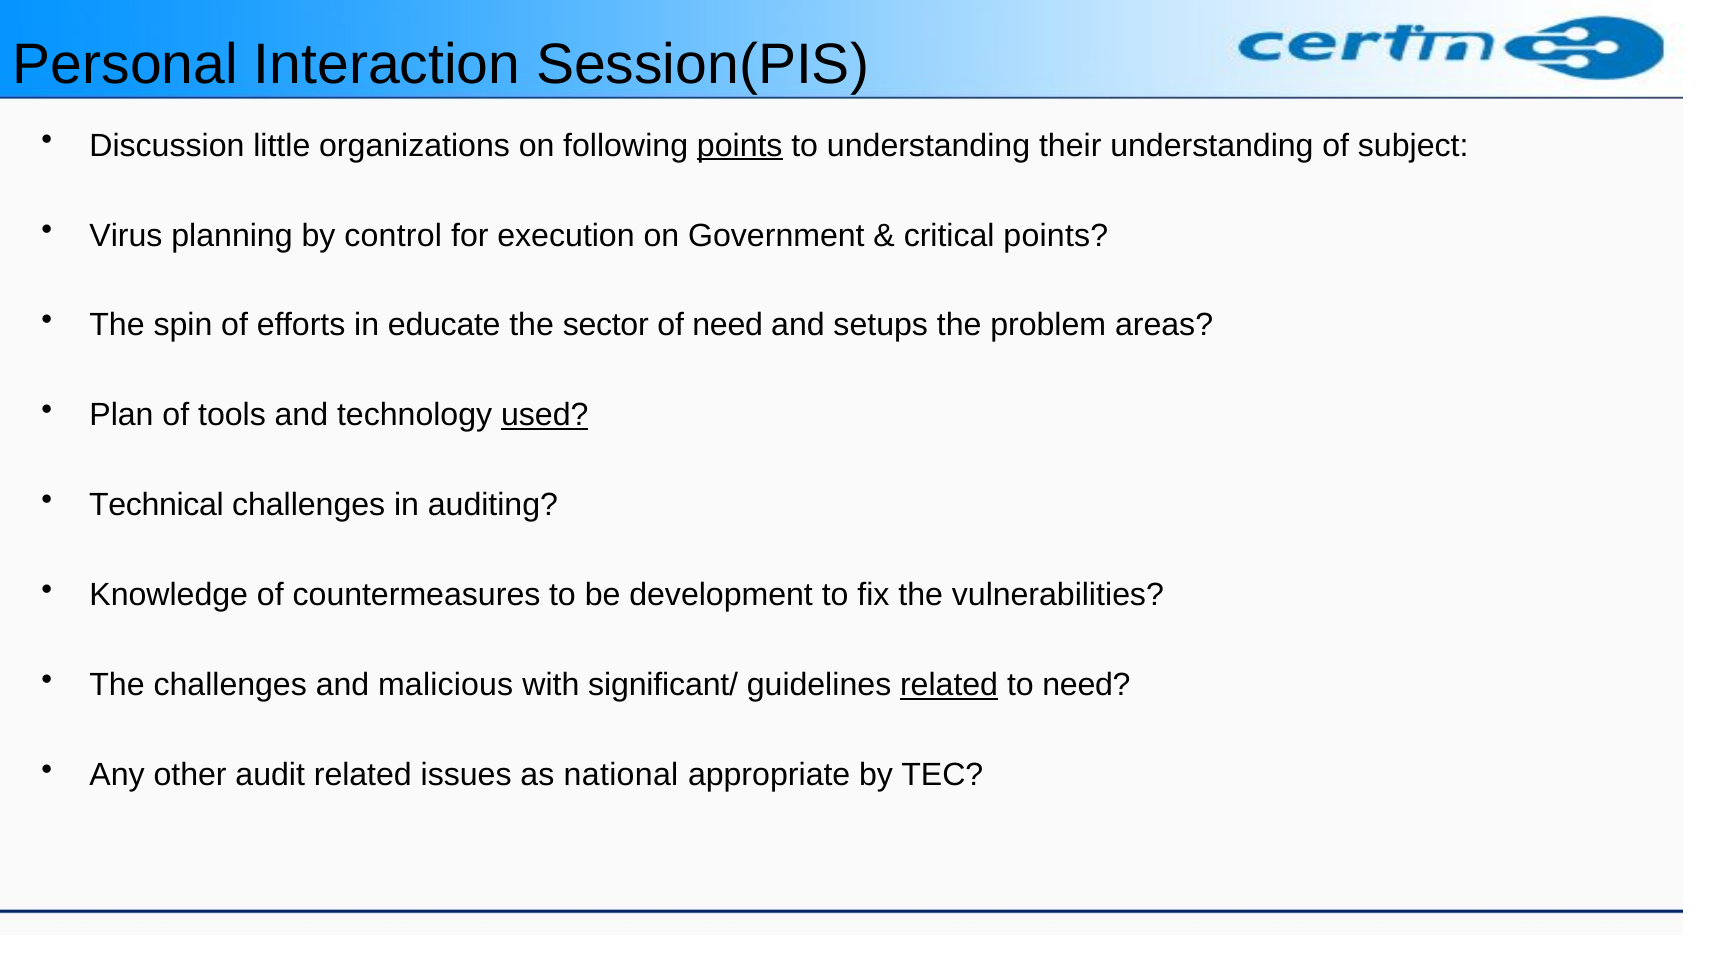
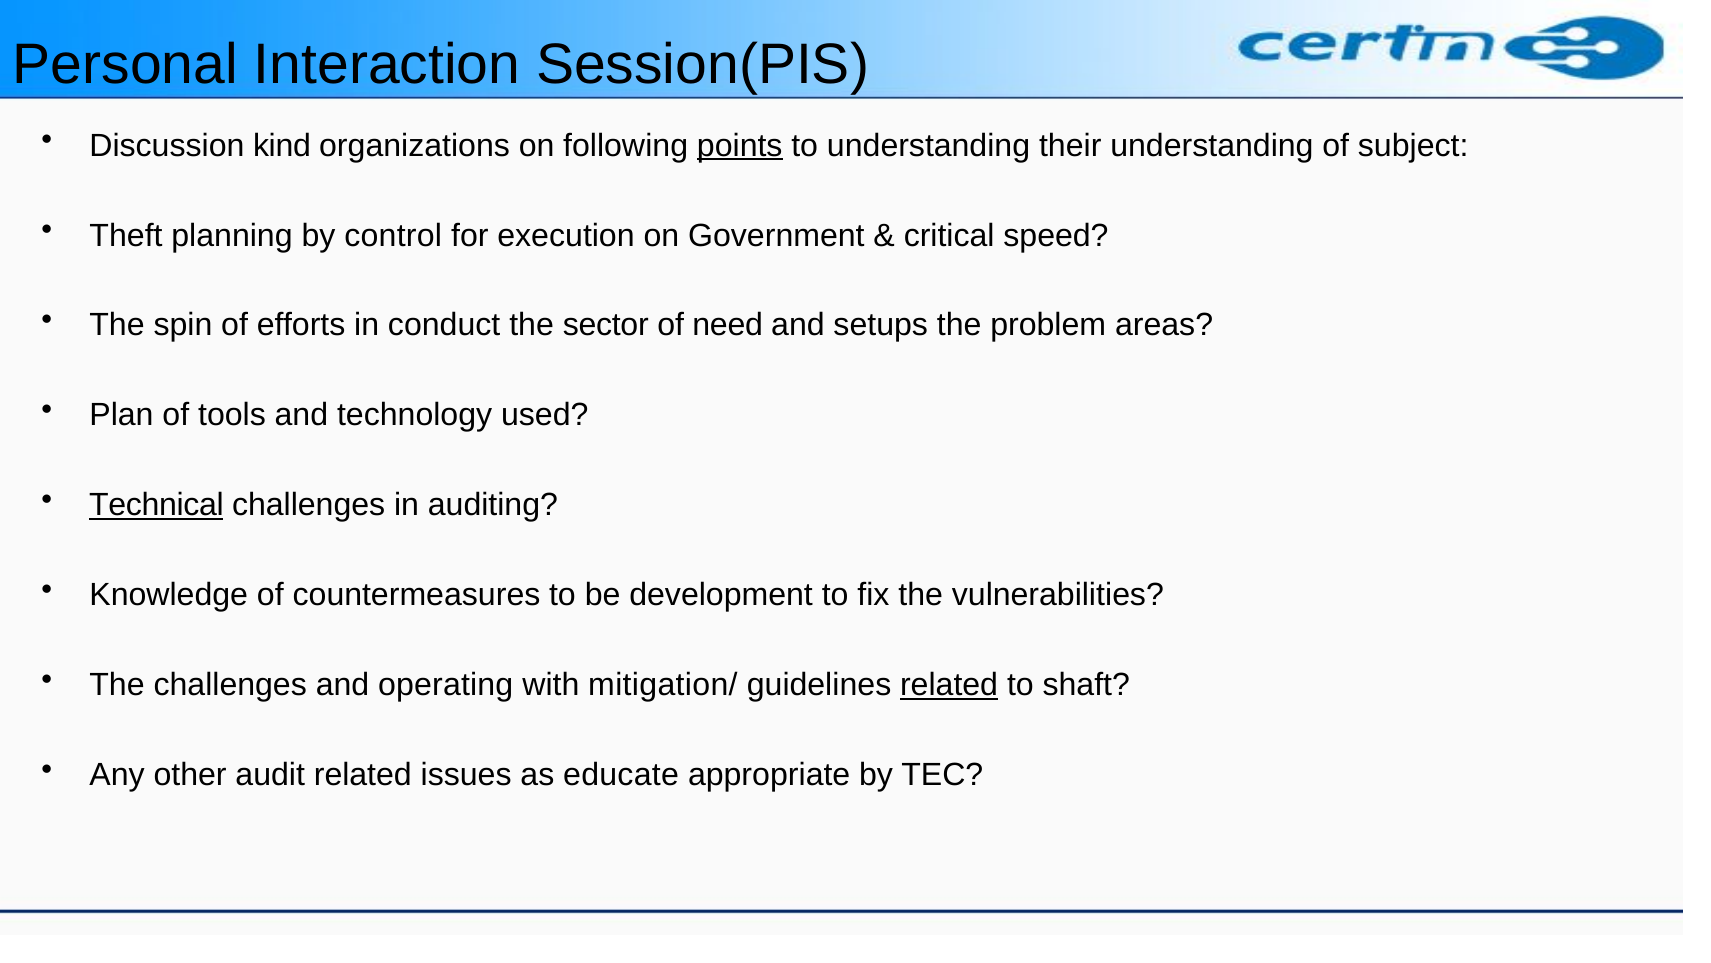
little: little -> kind
Virus: Virus -> Theft
critical points: points -> speed
educate: educate -> conduct
used underline: present -> none
Technical underline: none -> present
malicious: malicious -> operating
significant/: significant/ -> mitigation/
to need: need -> shaft
national: national -> educate
